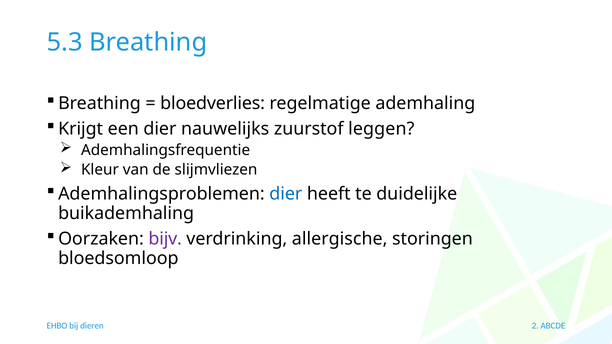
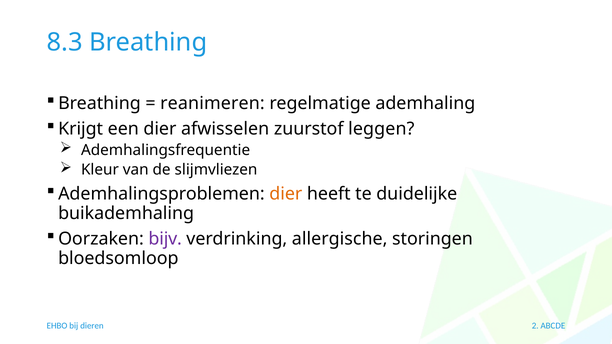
5.3: 5.3 -> 8.3
bloedverlies: bloedverlies -> reanimeren
nauwelijks: nauwelijks -> afwisselen
dier at (286, 194) colour: blue -> orange
